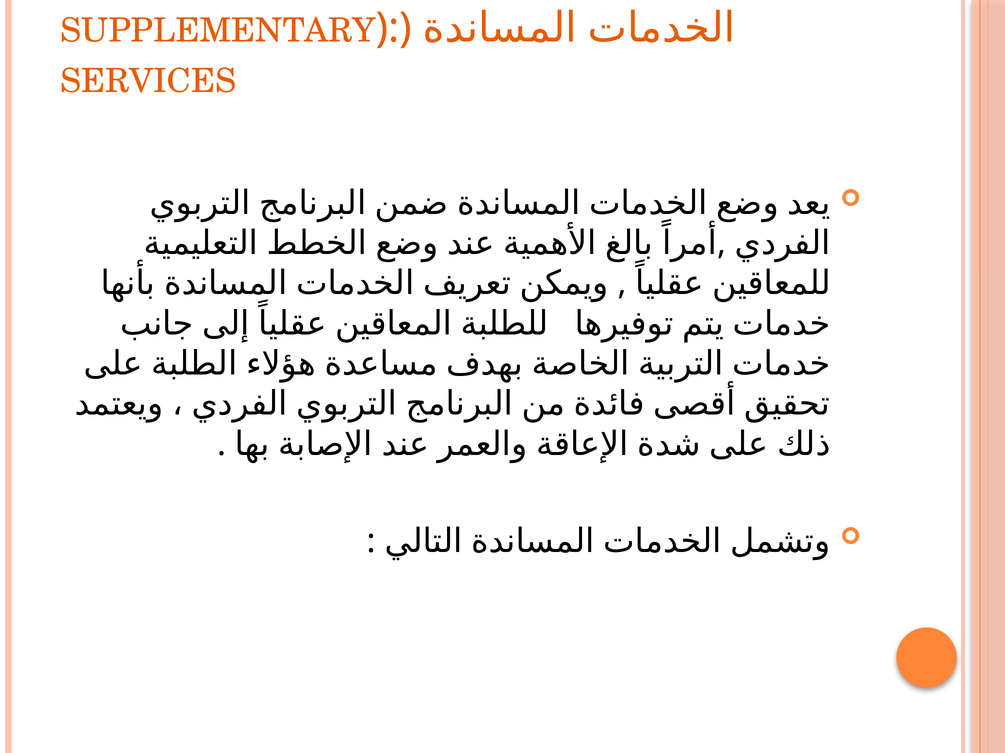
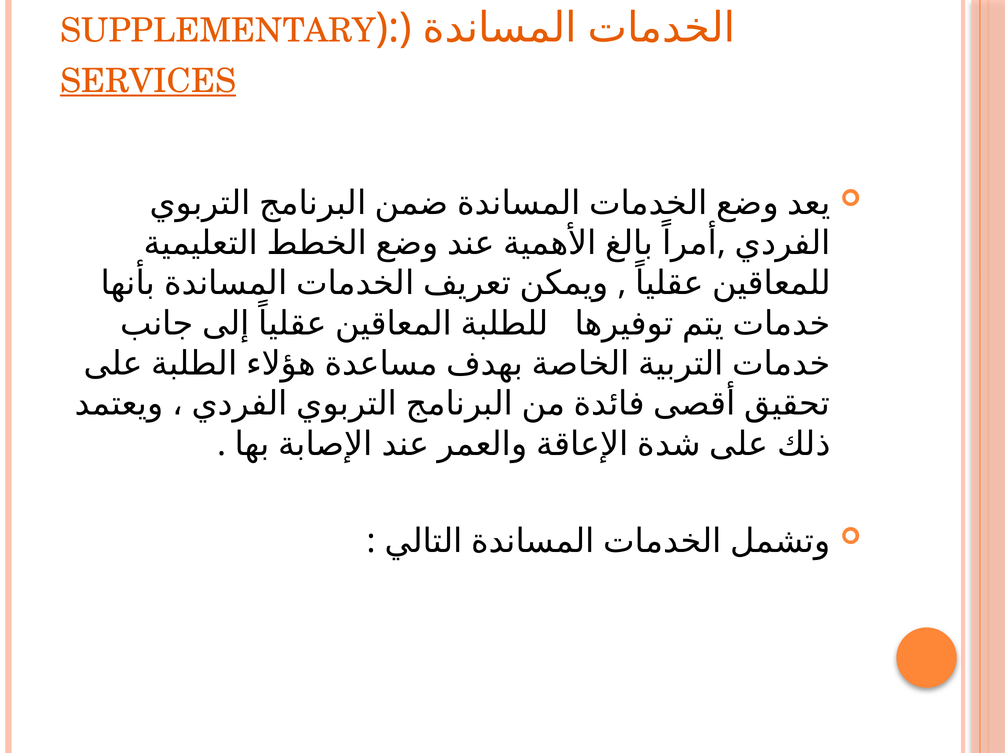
SERVICES underline: none -> present
